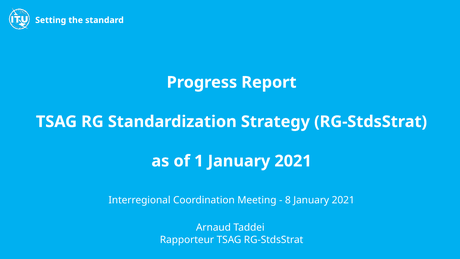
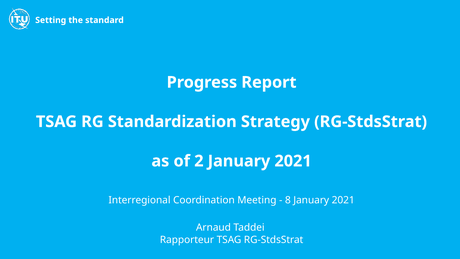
1: 1 -> 2
